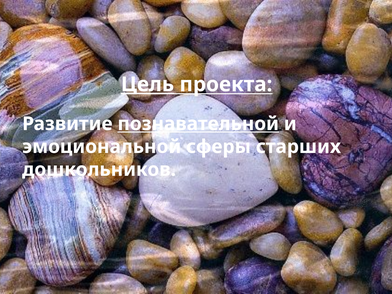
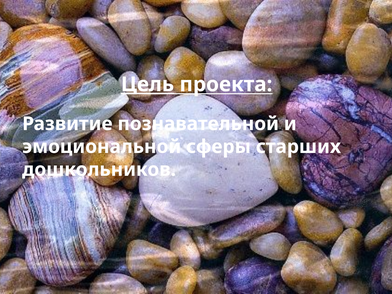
познавательной underline: present -> none
